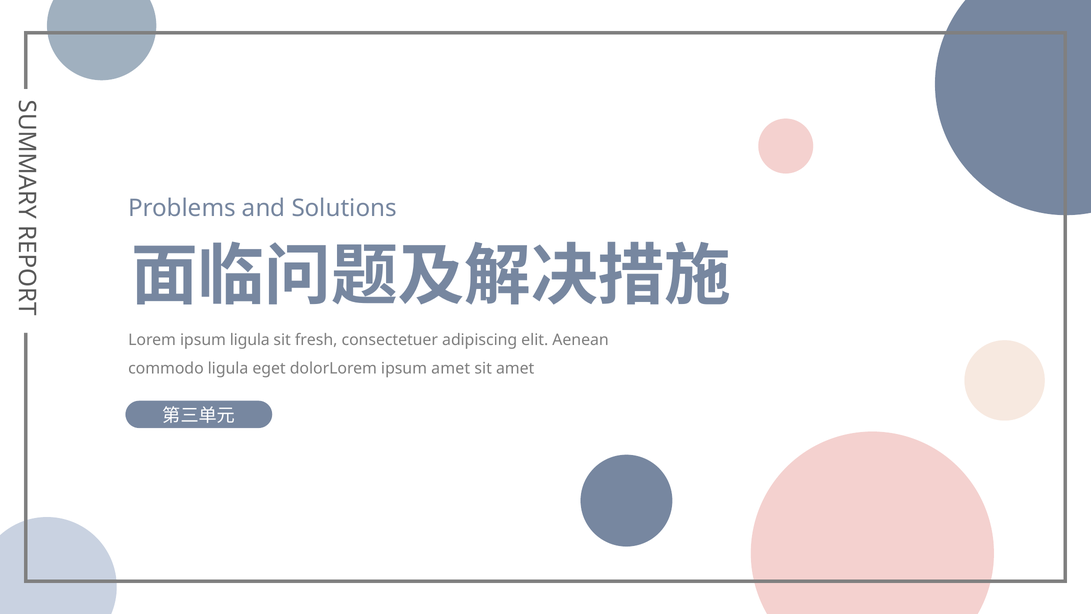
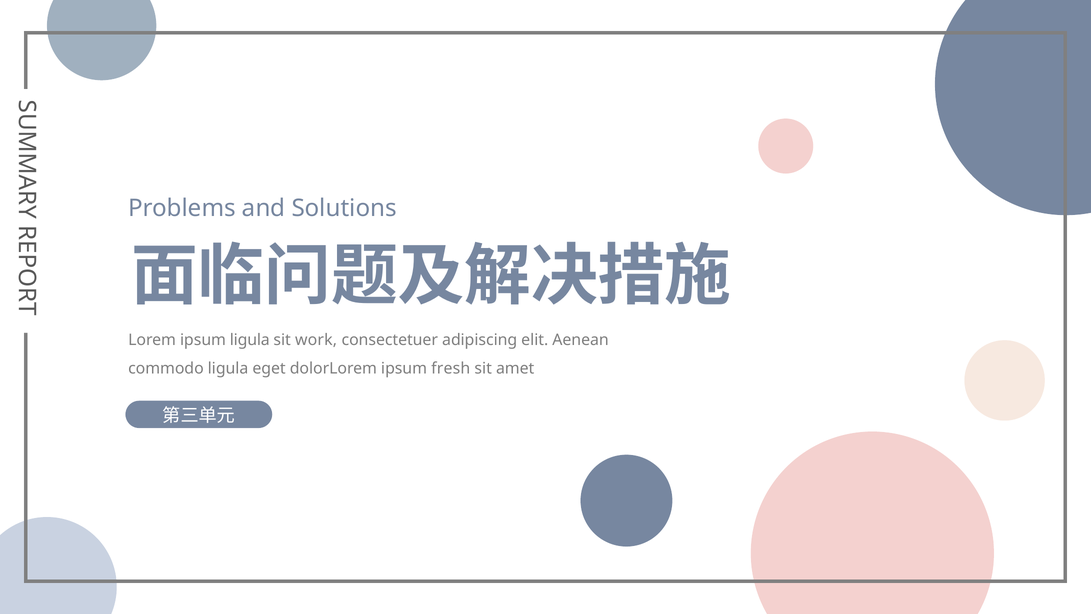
fresh: fresh -> work
ipsum amet: amet -> fresh
